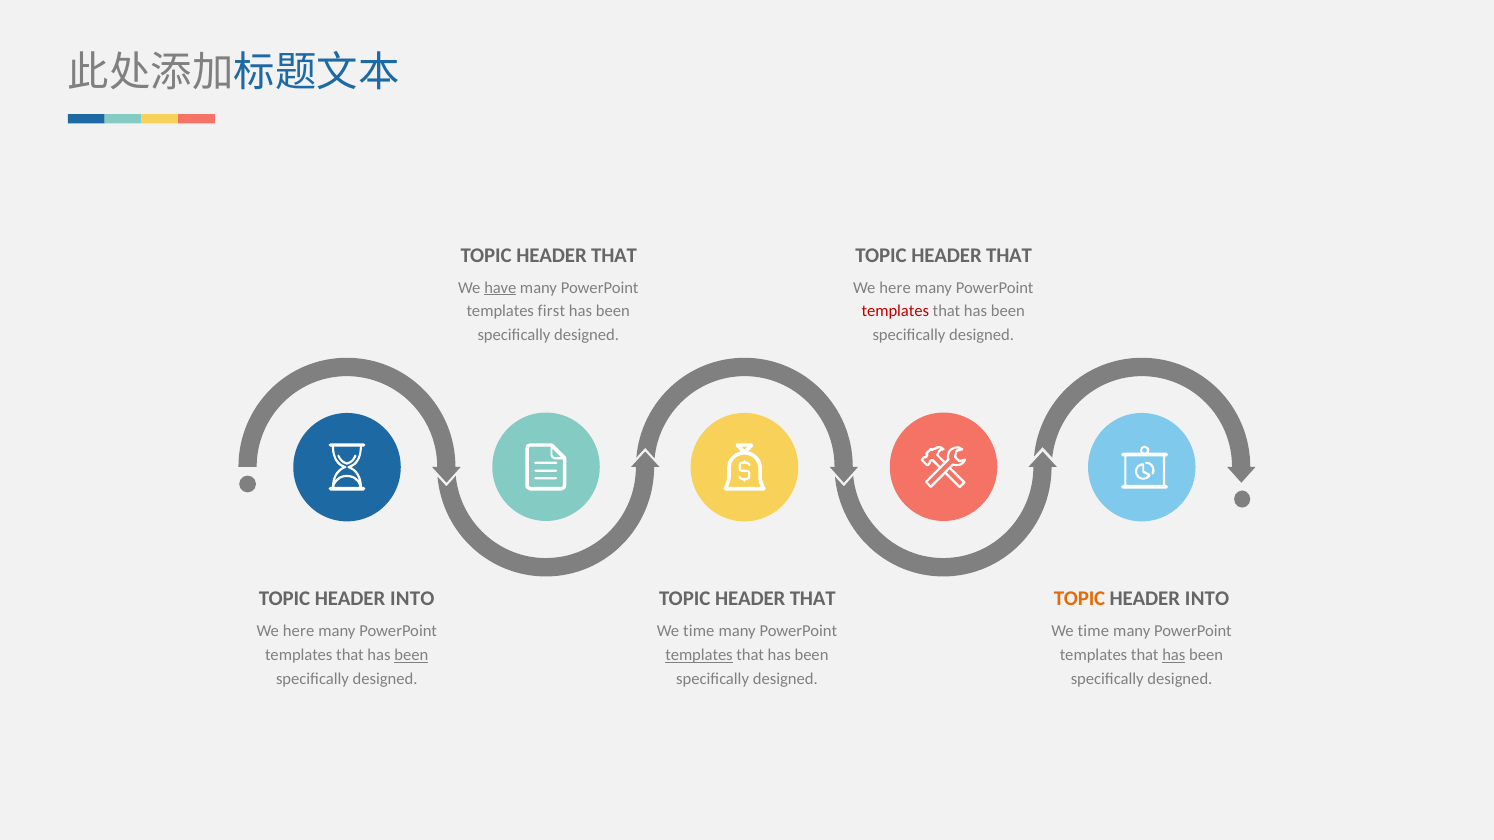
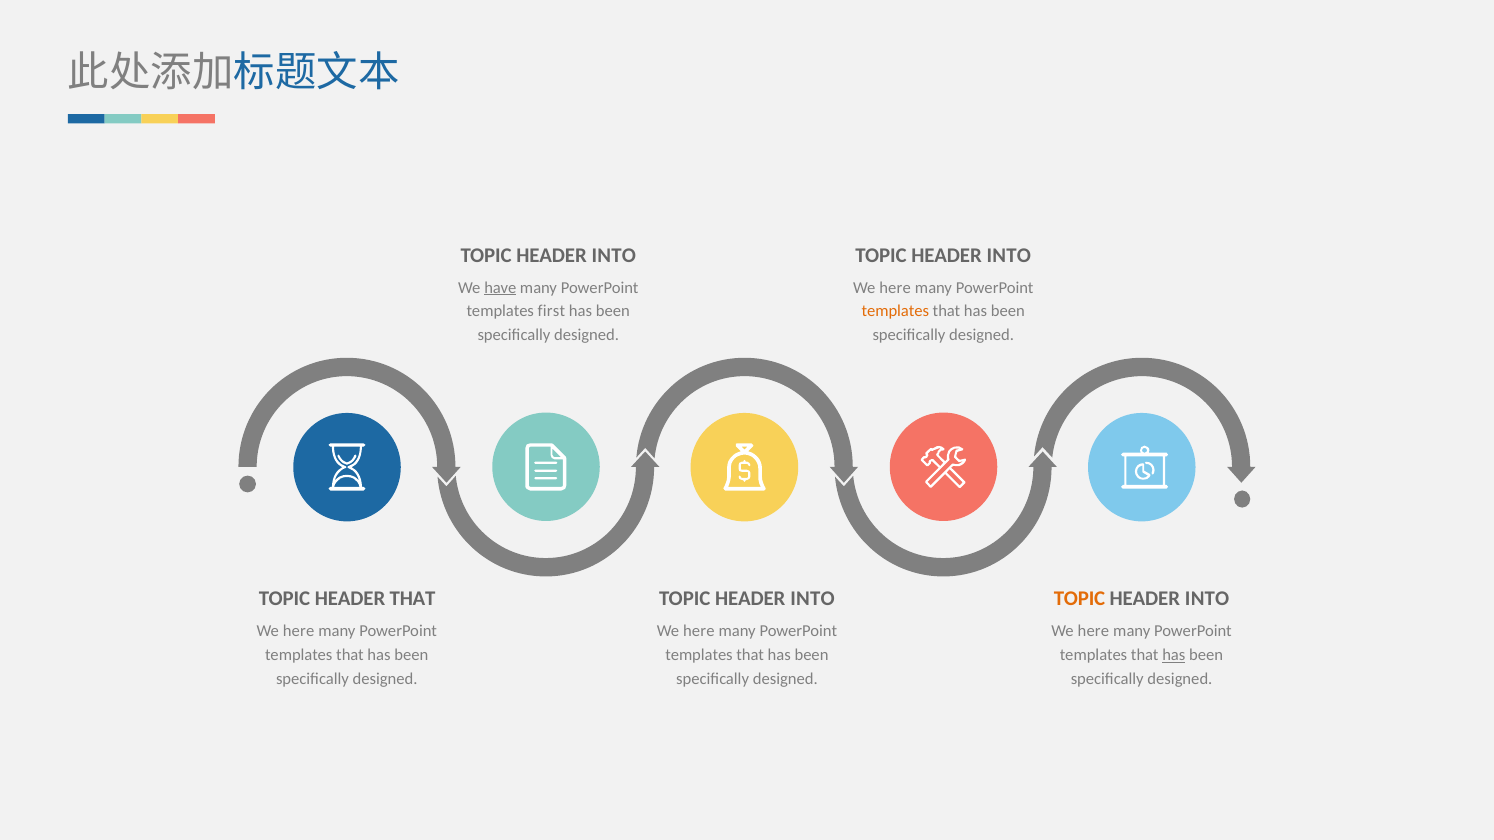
THAT at (614, 255): THAT -> INTO
THAT at (1009, 255): THAT -> INTO
templates at (895, 312) colour: red -> orange
INTO at (412, 599): INTO -> THAT
THAT at (813, 599): THAT -> INTO
time at (699, 631): time -> here
time at (1093, 631): time -> here
been at (411, 655) underline: present -> none
templates at (699, 655) underline: present -> none
